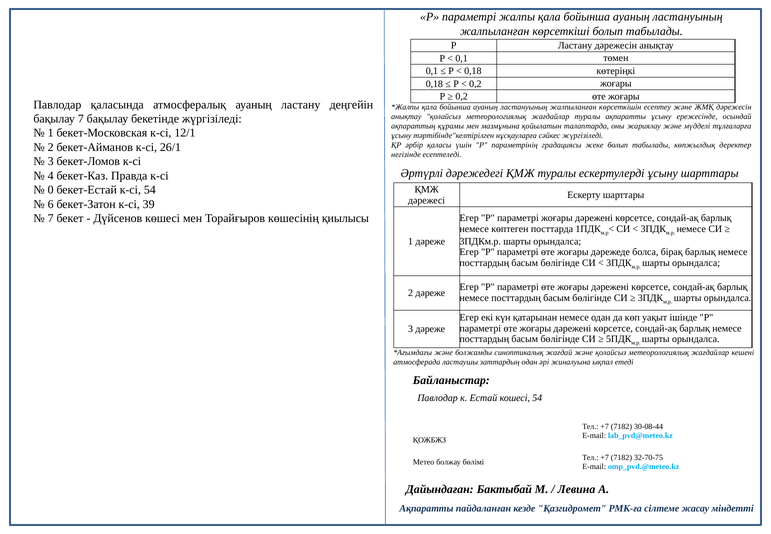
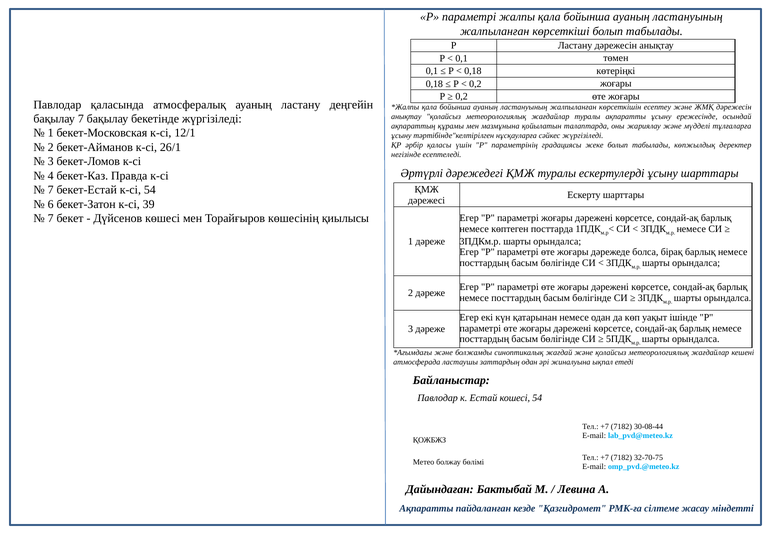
0 at (51, 190): 0 -> 7
